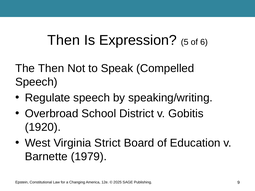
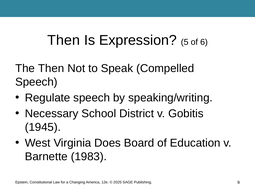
Overbroad: Overbroad -> Necessary
1920: 1920 -> 1945
Strict: Strict -> Does
1979: 1979 -> 1983
